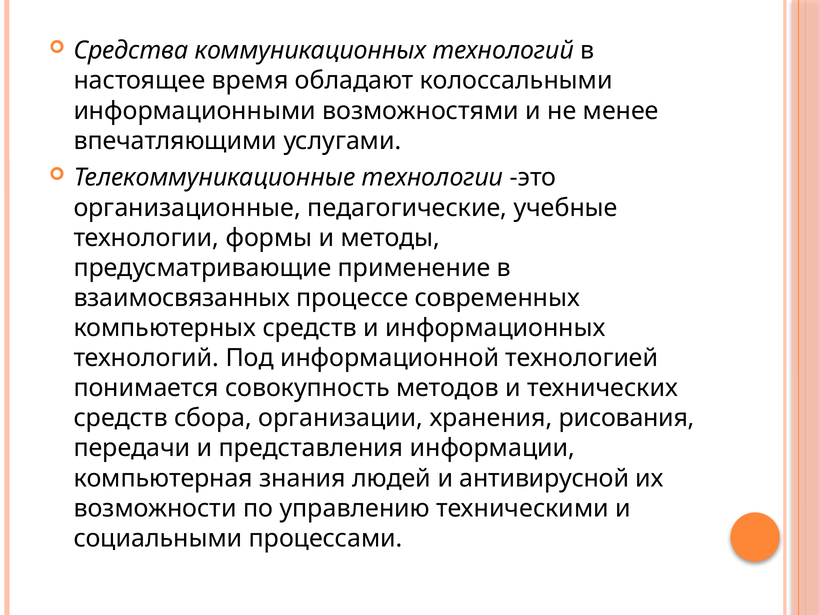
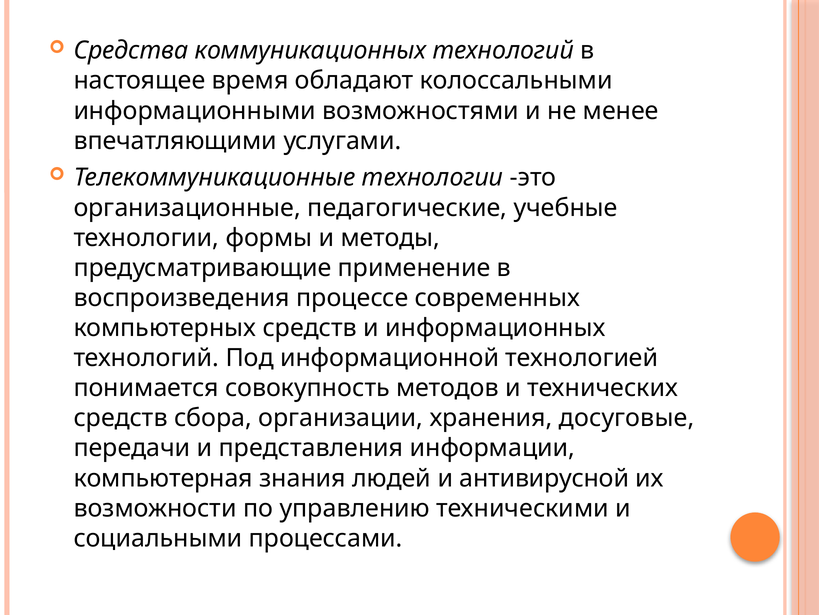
взаимосвязанных: взаимосвязанных -> воспроизведения
рисования: рисования -> досуговые
